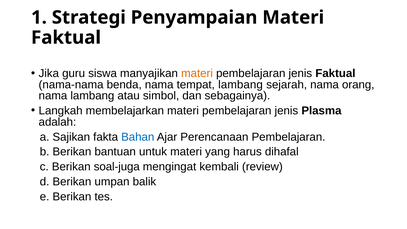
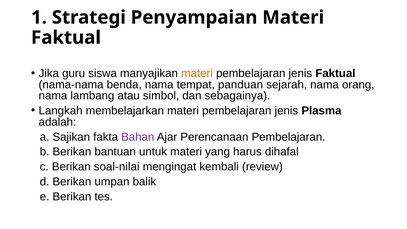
tempat lambang: lambang -> panduan
Bahan colour: blue -> purple
soal-juga: soal-juga -> soal-nilai
